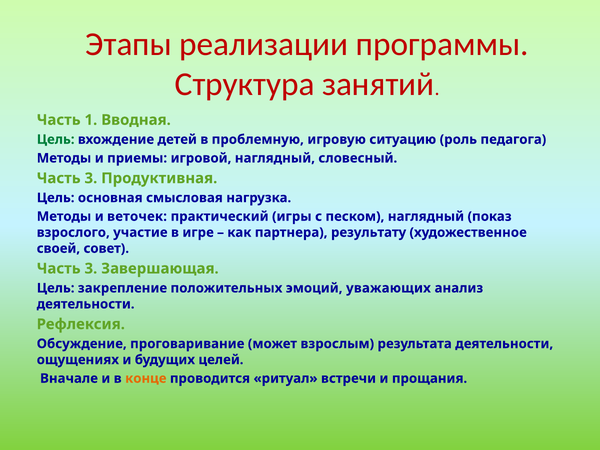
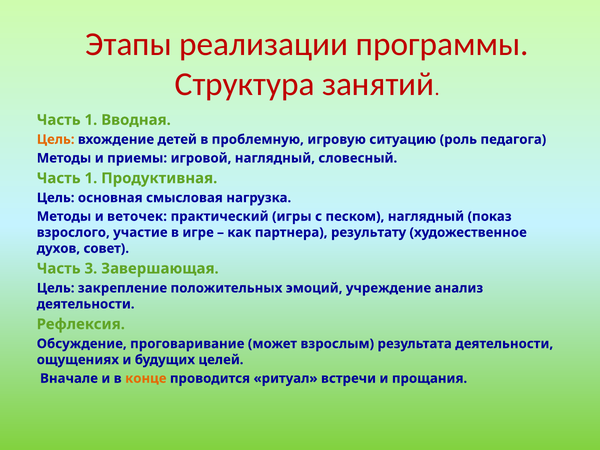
Цель at (56, 139) colour: green -> orange
3 at (91, 178): 3 -> 1
своей: своей -> духов
уважающих: уважающих -> учреждение
